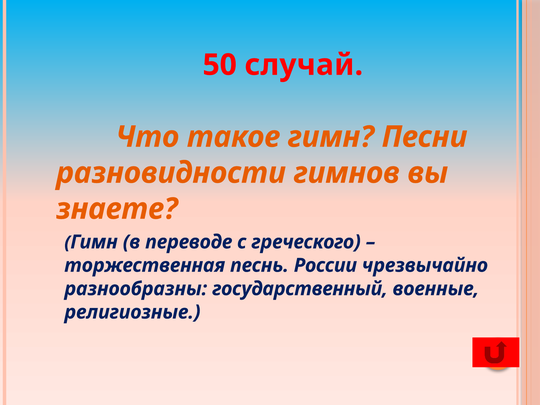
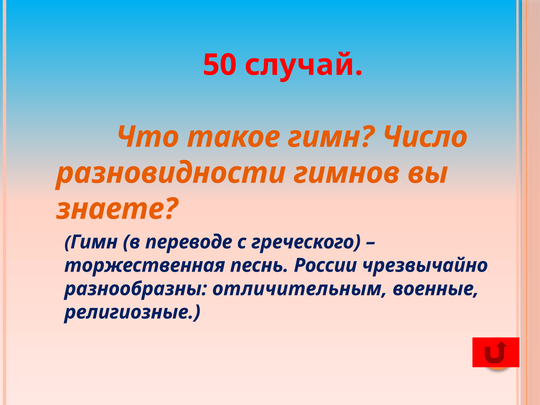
Песни: Песни -> Число
государственный: государственный -> отличительным
